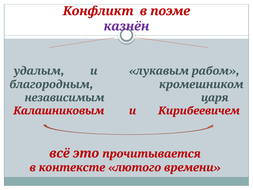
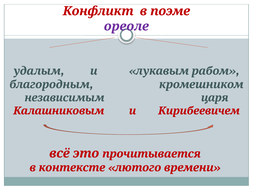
казнён: казнён -> ореоле
